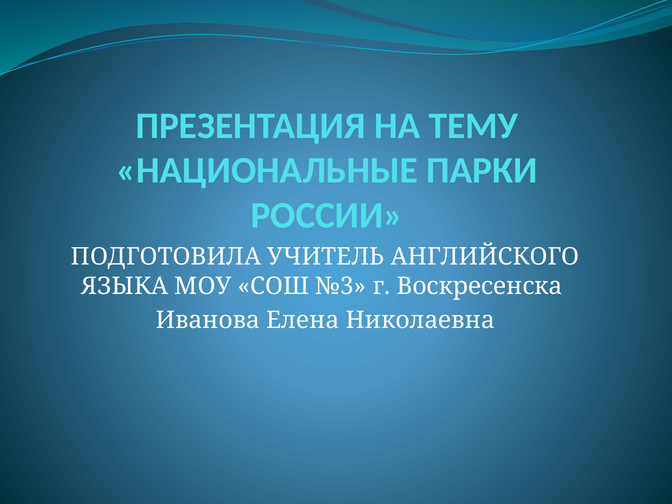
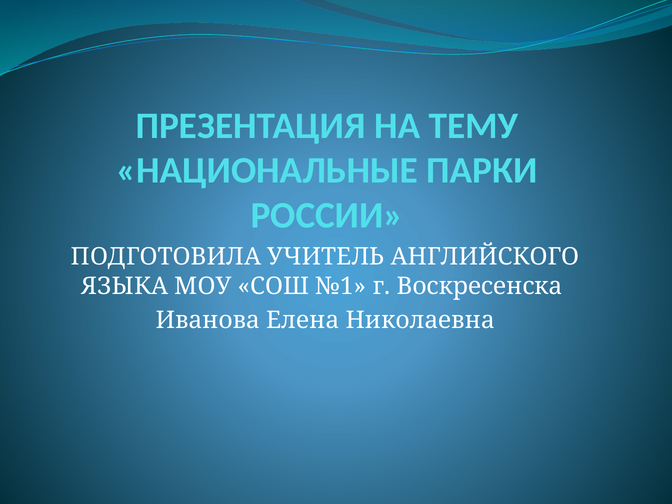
№3: №3 -> №1
